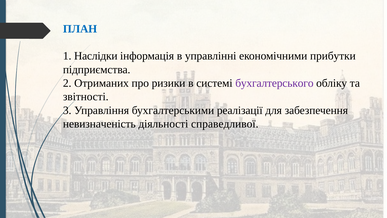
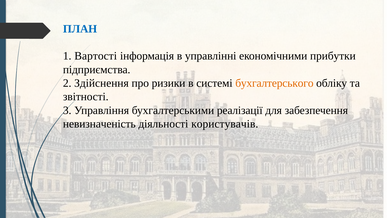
Наслідки: Наслідки -> Вартості
Отриманих: Отриманих -> Здійснення
бухгалтерського colour: purple -> orange
справедливої: справедливої -> користувачів
